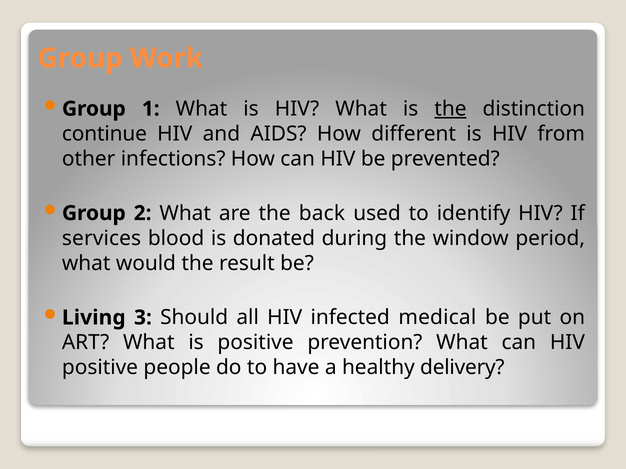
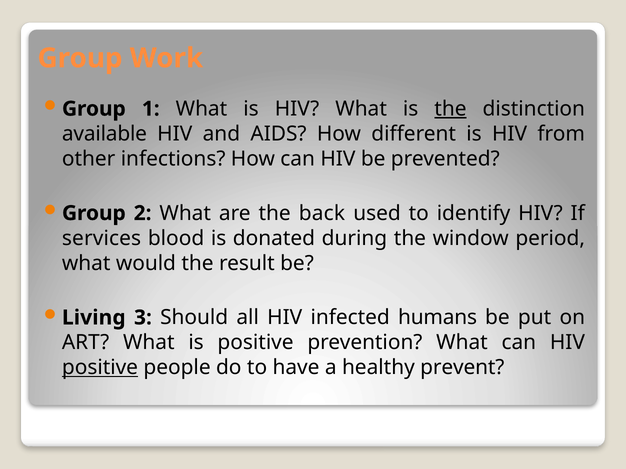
continue: continue -> available
medical: medical -> humans
positive at (100, 368) underline: none -> present
delivery: delivery -> prevent
